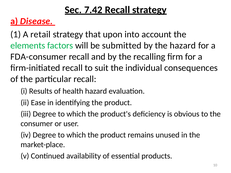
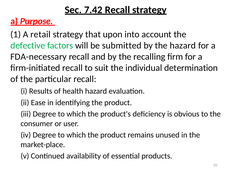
Disease: Disease -> Purpose
elements: elements -> defective
FDA-consumer: FDA-consumer -> FDA-necessary
consequences: consequences -> determination
